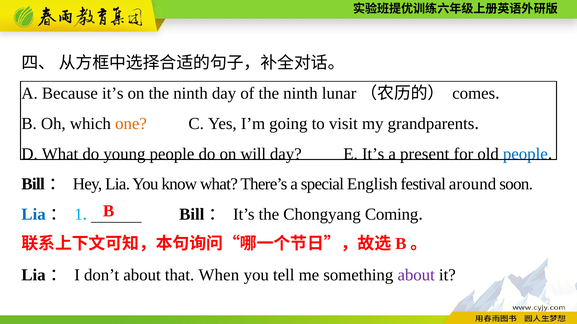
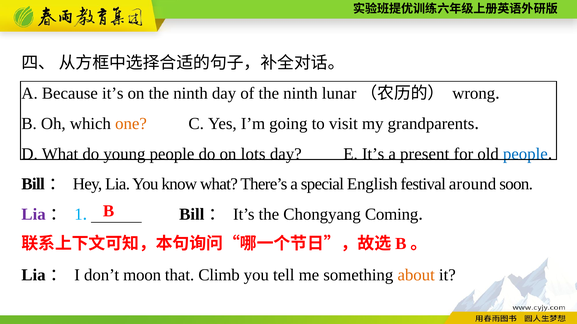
comes: comes -> wrong
will: will -> lots
Lia at (34, 215) colour: blue -> purple
don’t about: about -> moon
When: When -> Climb
about at (416, 275) colour: purple -> orange
